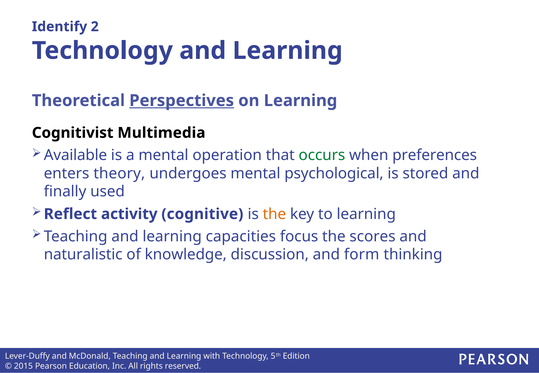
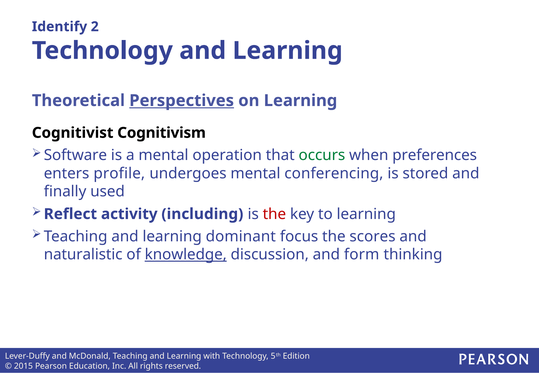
Multimedia: Multimedia -> Cognitivism
Available: Available -> Software
theory: theory -> profile
psychological: psychological -> conferencing
cognitive: cognitive -> including
the at (274, 214) colour: orange -> red
capacities: capacities -> dominant
knowledge underline: none -> present
